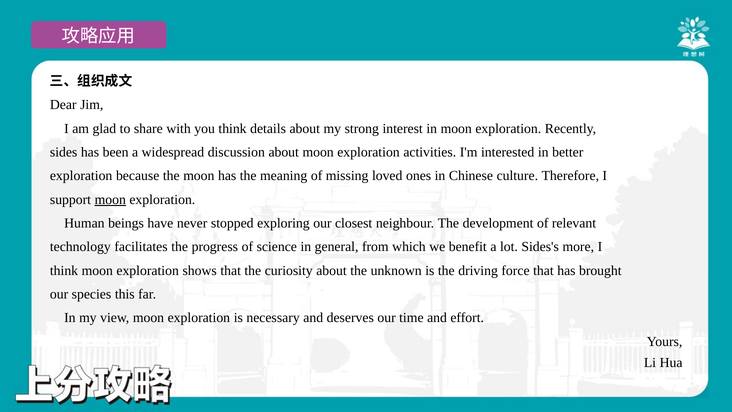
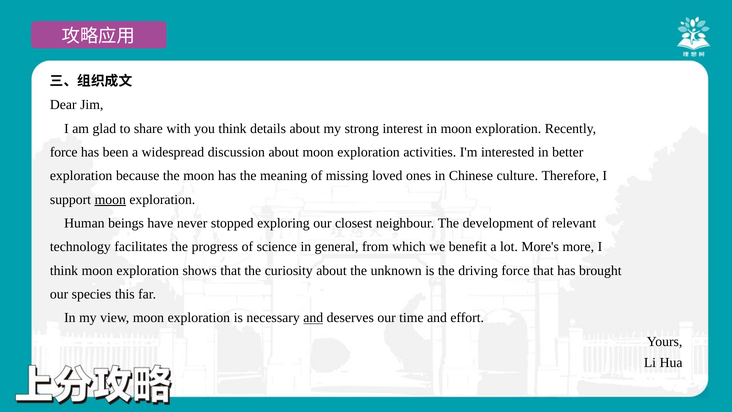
sides at (64, 152): sides -> force
Sides's: Sides's -> More's
and at (313, 318) underline: none -> present
